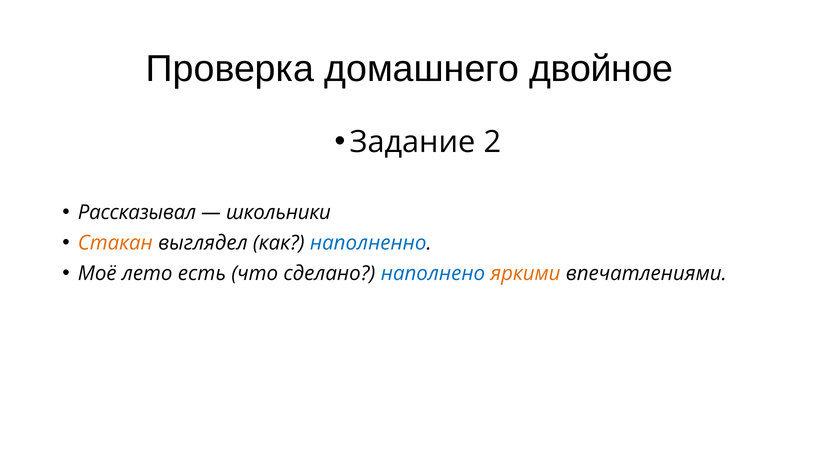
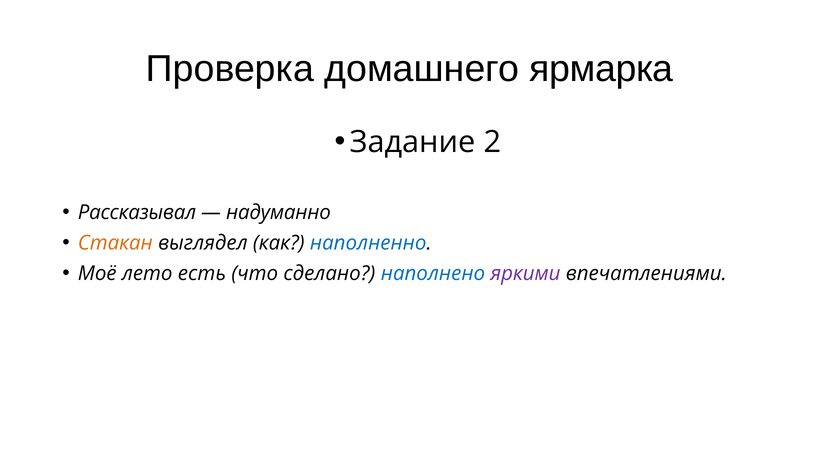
двойное: двойное -> ярмарка
школьники: школьники -> надуманно
яркими colour: orange -> purple
